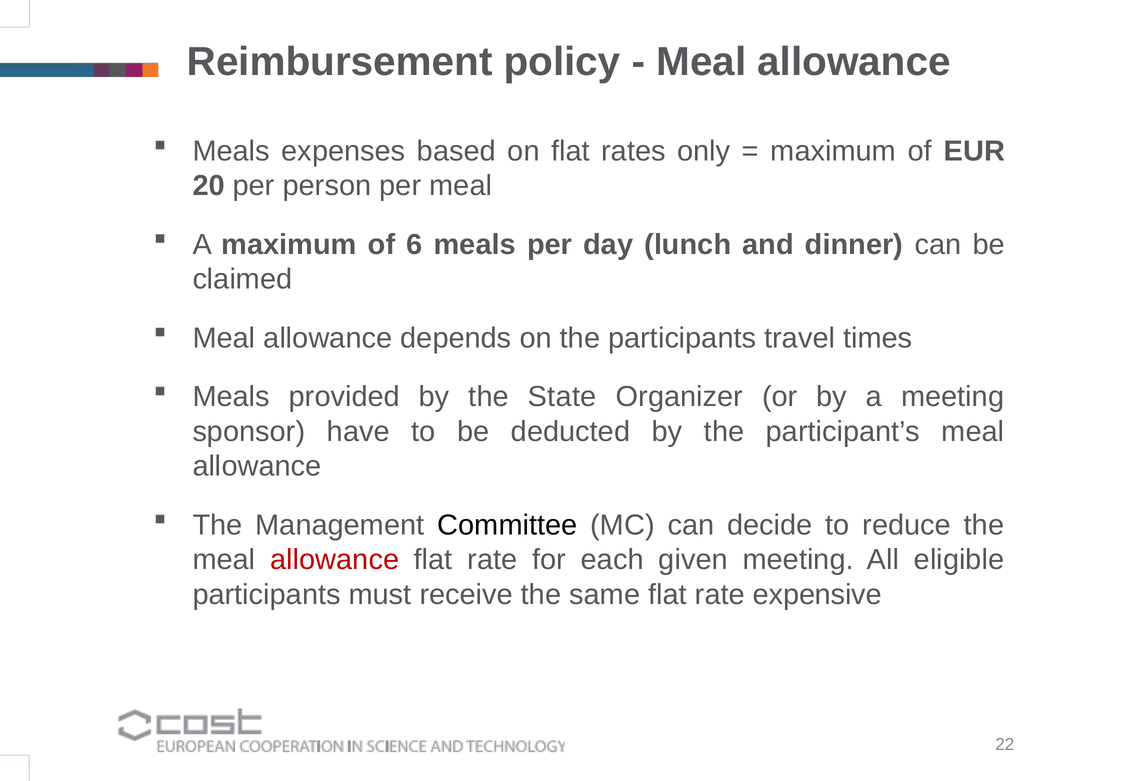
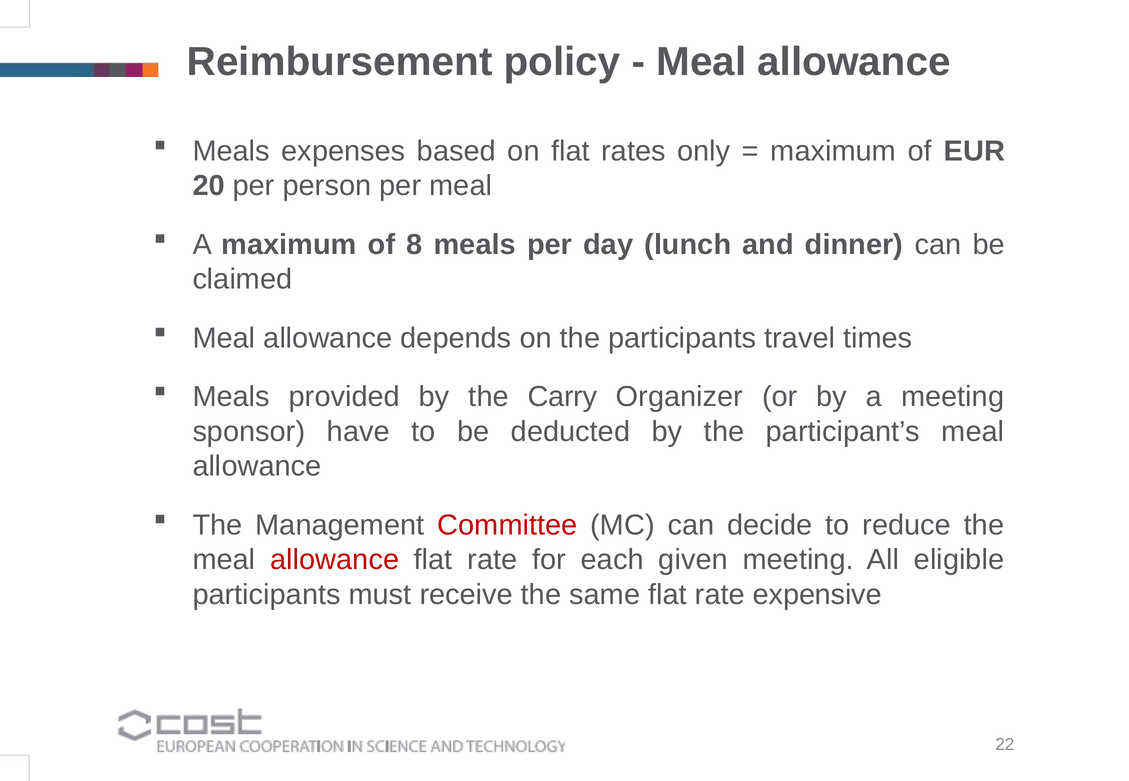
6: 6 -> 8
State: State -> Carry
Committee colour: black -> red
